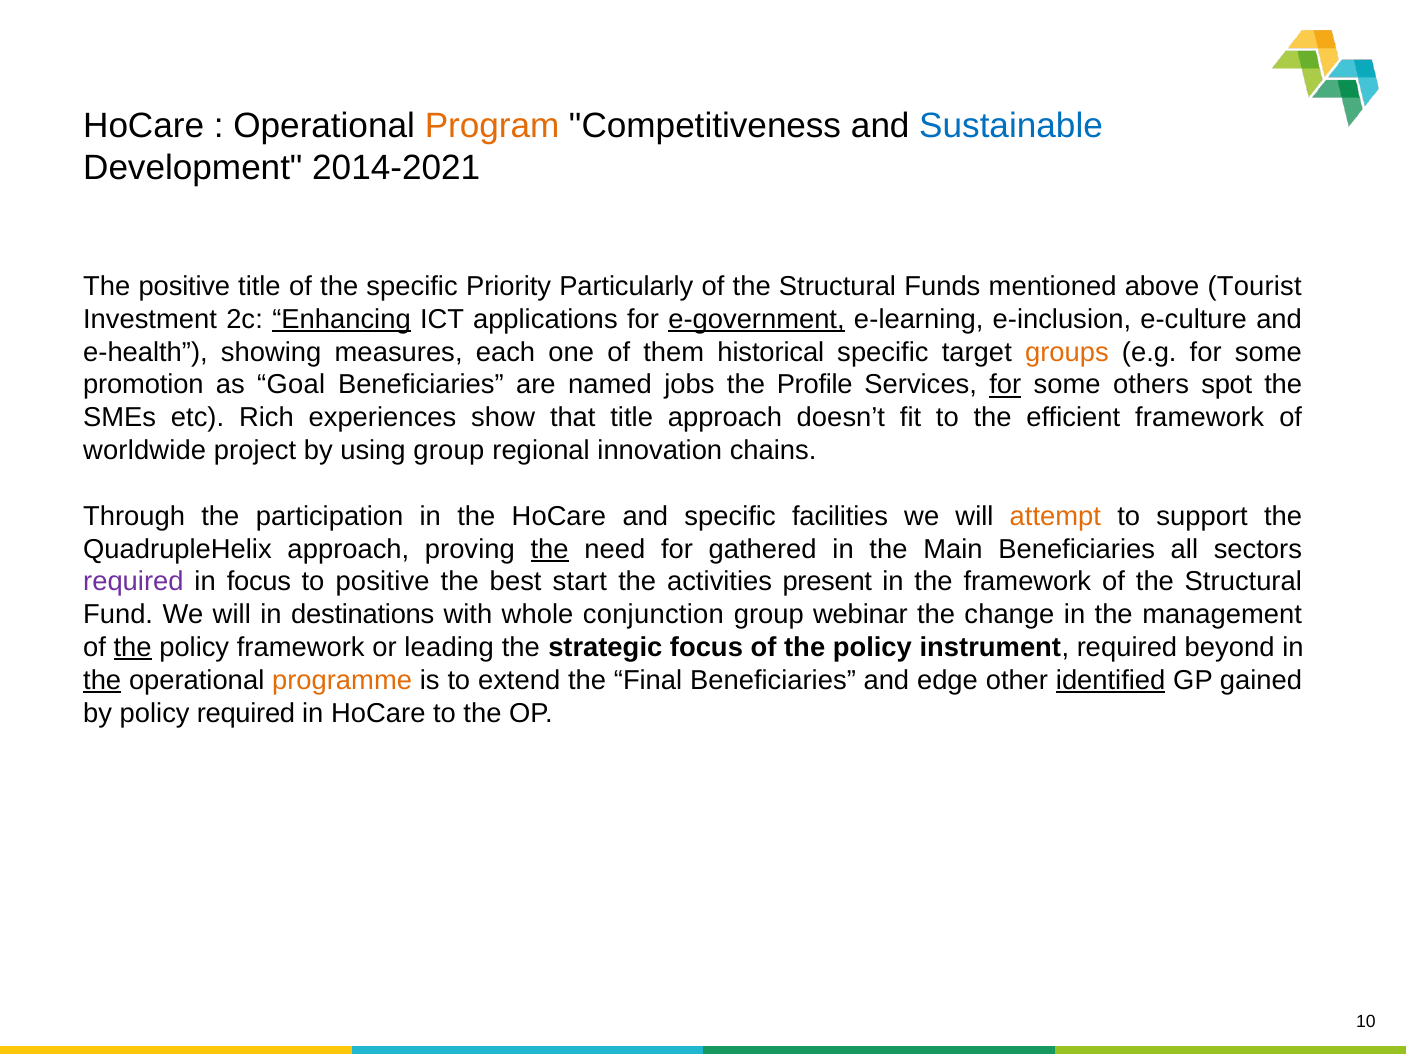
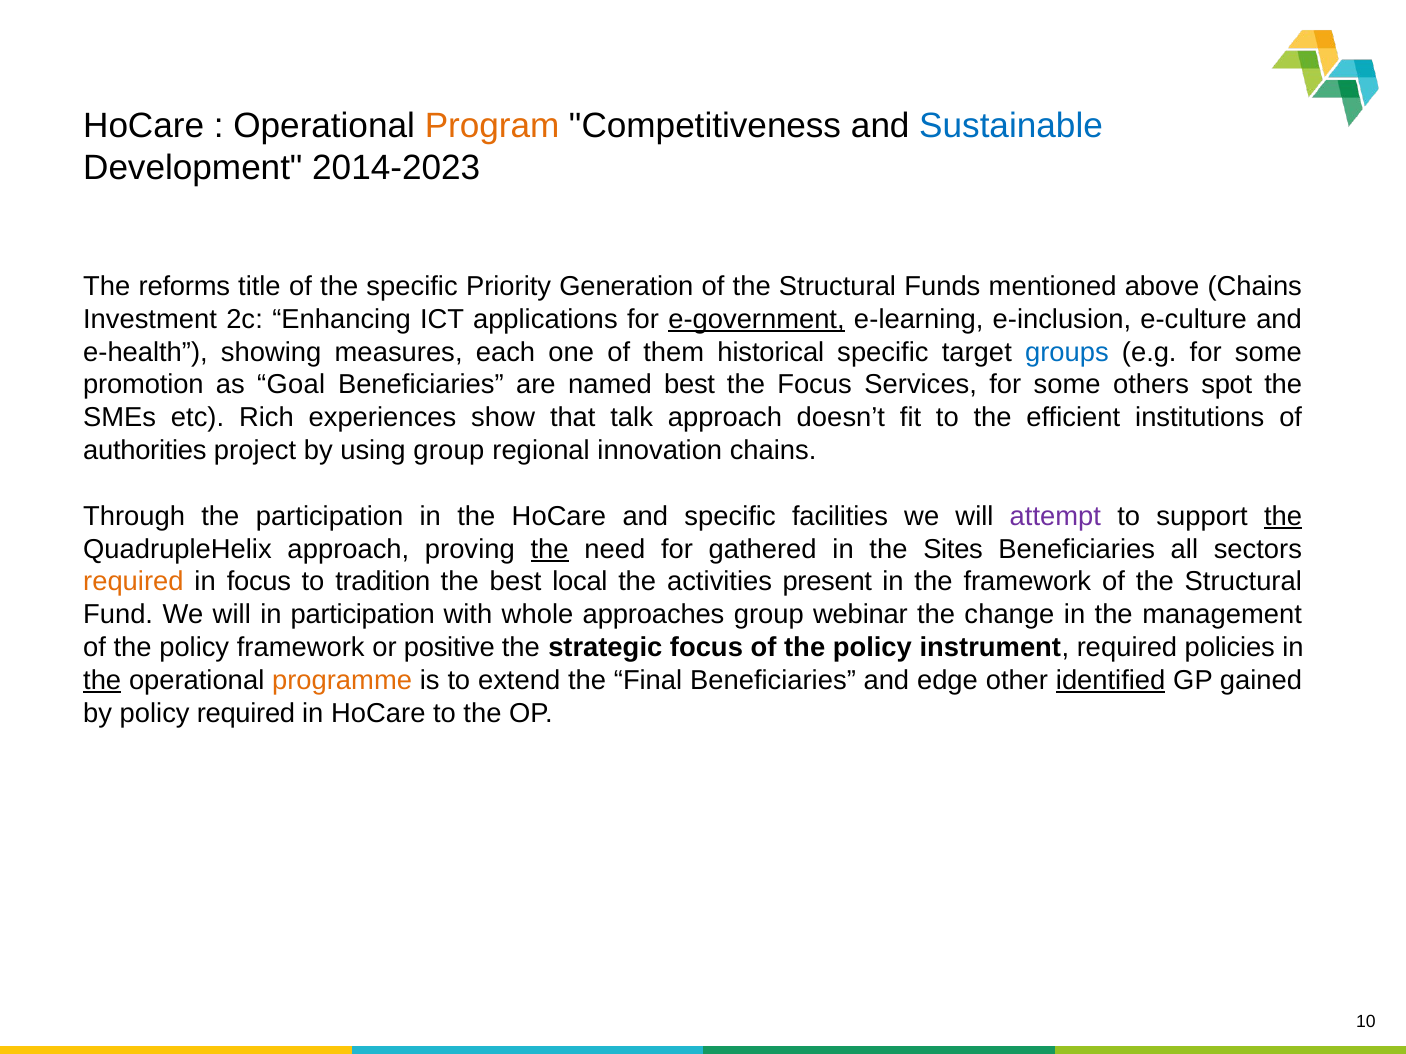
2014-2021: 2014-2021 -> 2014-2023
The positive: positive -> reforms
Particularly: Particularly -> Generation
above Tourist: Tourist -> Chains
Enhancing underline: present -> none
groups colour: orange -> blue
named jobs: jobs -> best
the Profile: Profile -> Focus
for at (1005, 385) underline: present -> none
that title: title -> talk
efficient framework: framework -> institutions
worldwide: worldwide -> authorities
attempt colour: orange -> purple
the at (1283, 516) underline: none -> present
Main: Main -> Sites
required at (133, 582) colour: purple -> orange
to positive: positive -> tradition
start: start -> local
in destinations: destinations -> participation
conjunction: conjunction -> approaches
the at (133, 648) underline: present -> none
leading: leading -> positive
beyond: beyond -> policies
